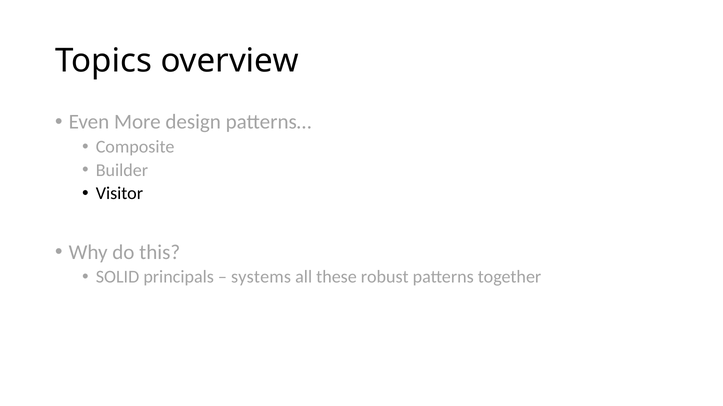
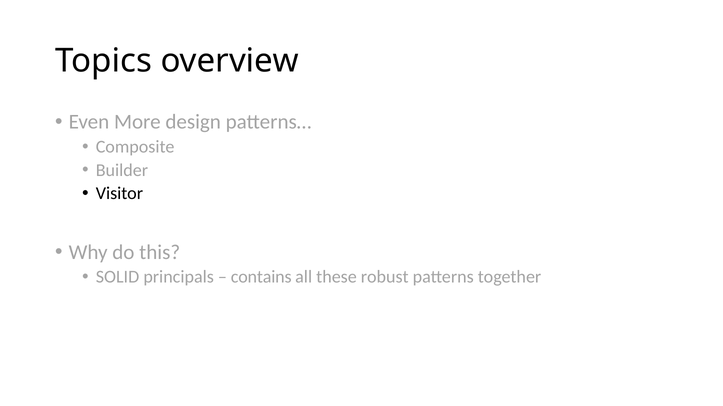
systems: systems -> contains
